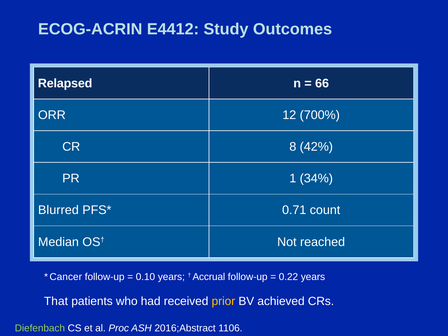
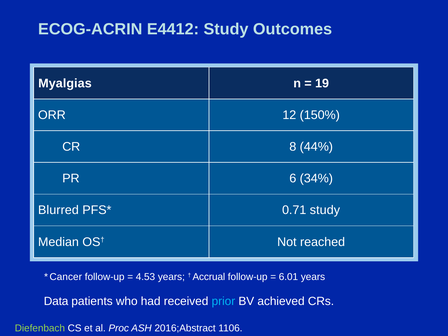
Relapsed: Relapsed -> Myalgias
66: 66 -> 19
700%: 700% -> 150%
42%: 42% -> 44%
1: 1 -> 6
0.71 count: count -> study
0.10: 0.10 -> 4.53
0.22: 0.22 -> 6.01
That: That -> Data
prior colour: yellow -> light blue
